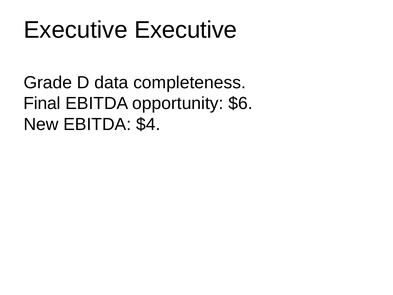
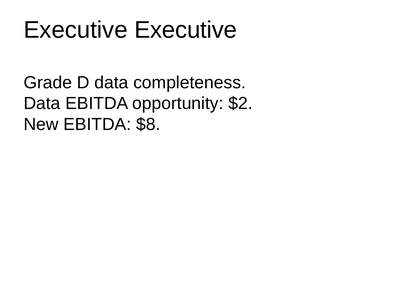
Final at (42, 103): Final -> Data
$6: $6 -> $2
$4: $4 -> $8
